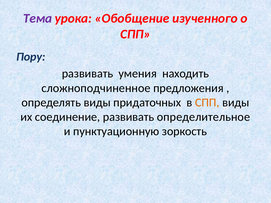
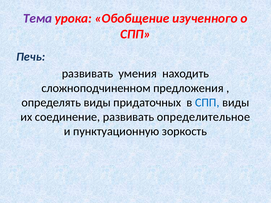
Пору: Пору -> Печь
сложноподчиненное: сложноподчиненное -> сложноподчиненном
СПП at (207, 103) colour: orange -> blue
